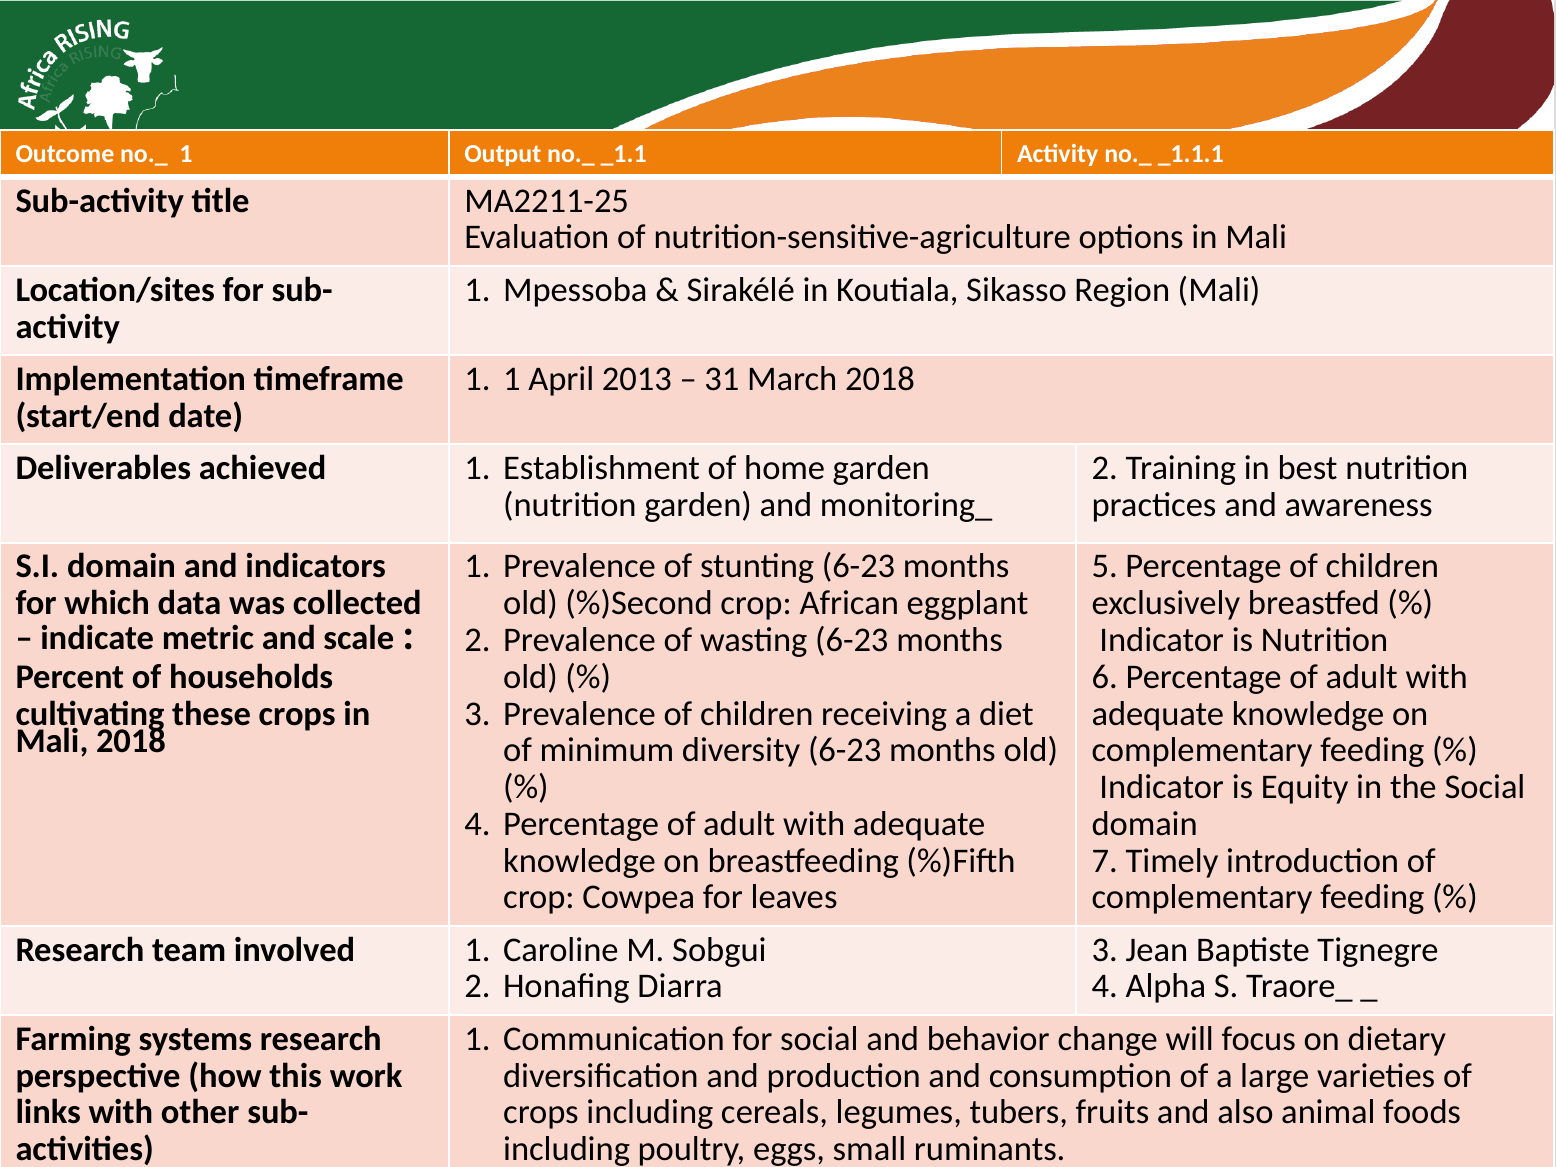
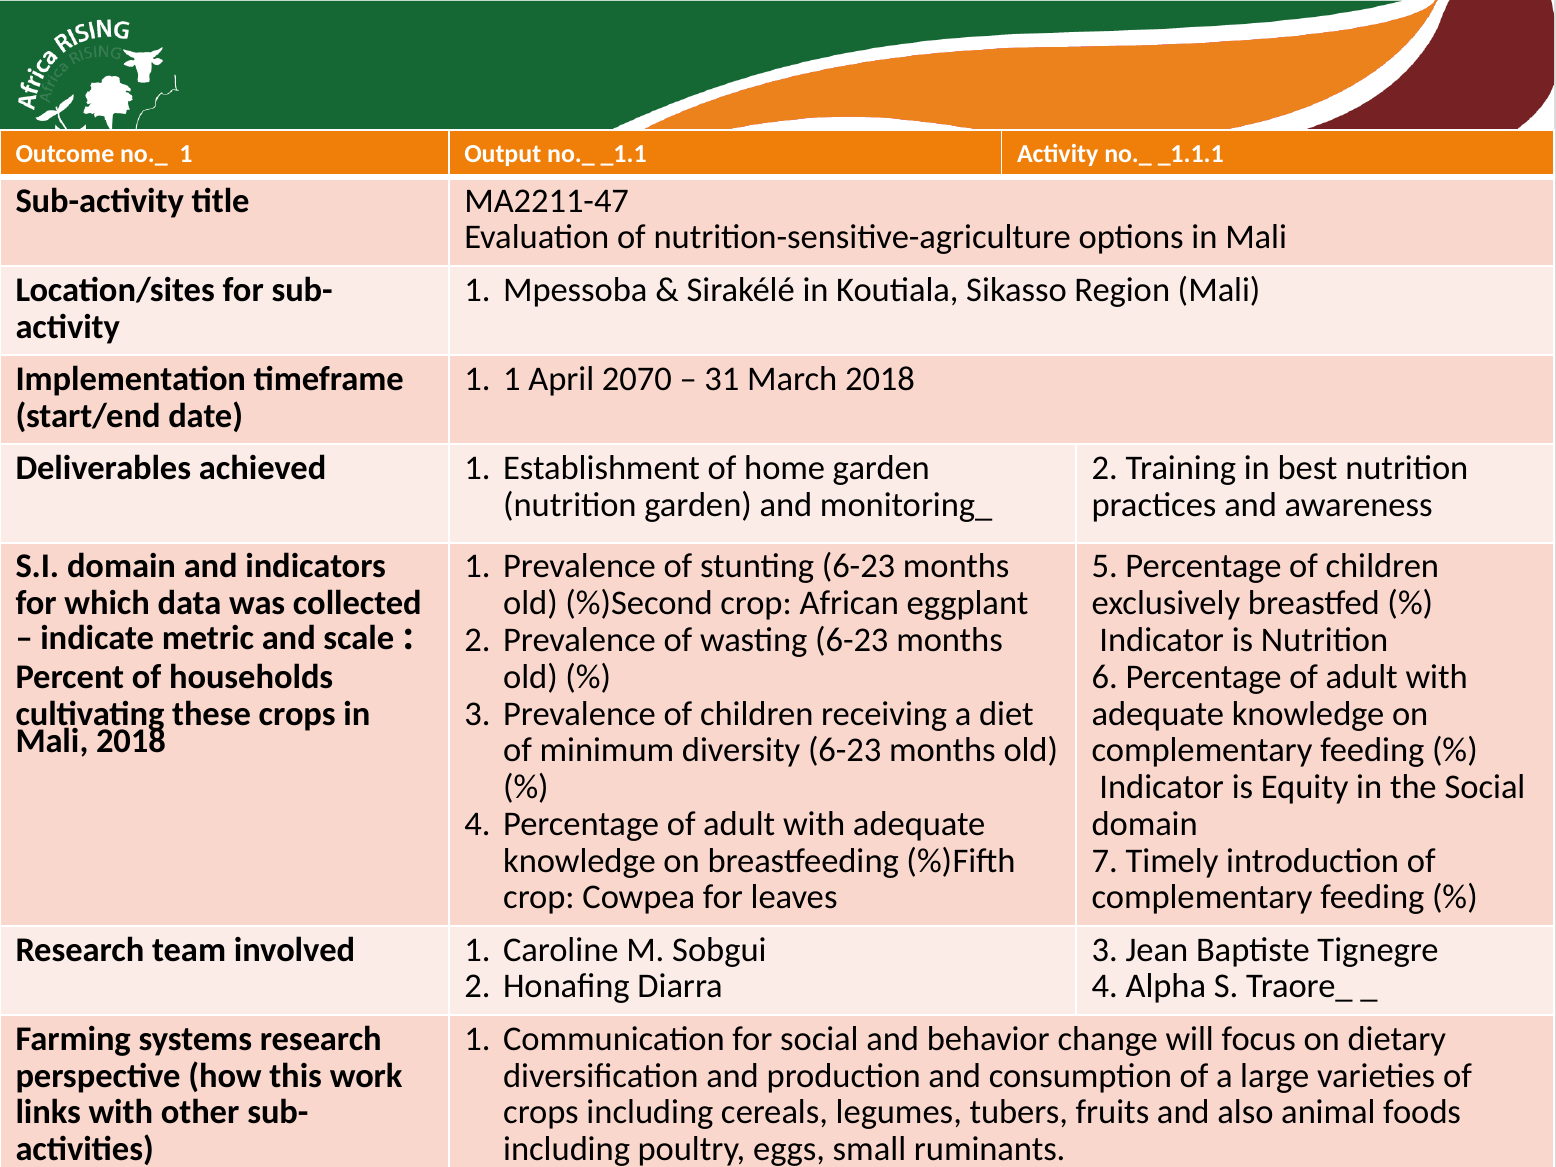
MA2211-25: MA2211-25 -> MA2211-47
2013: 2013 -> 2070
